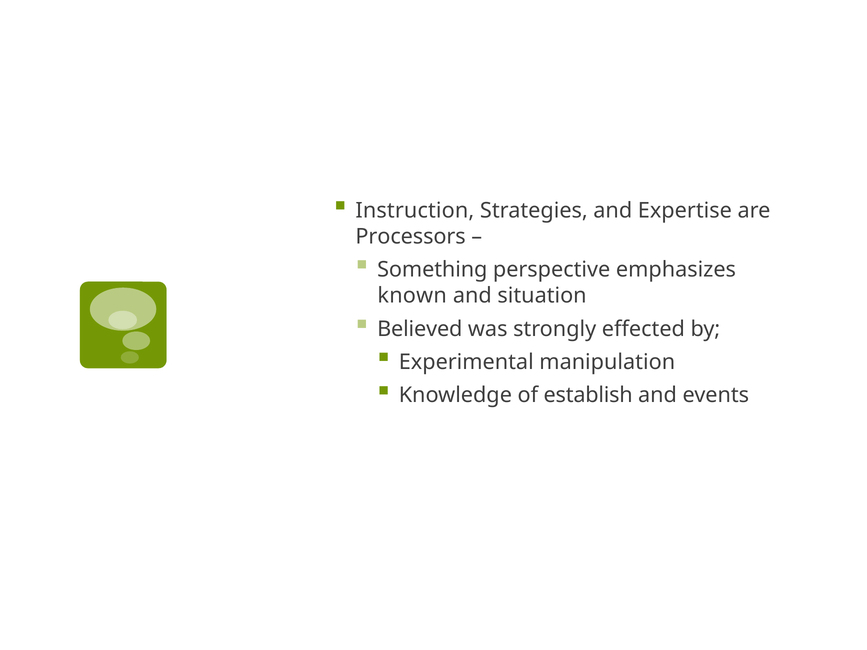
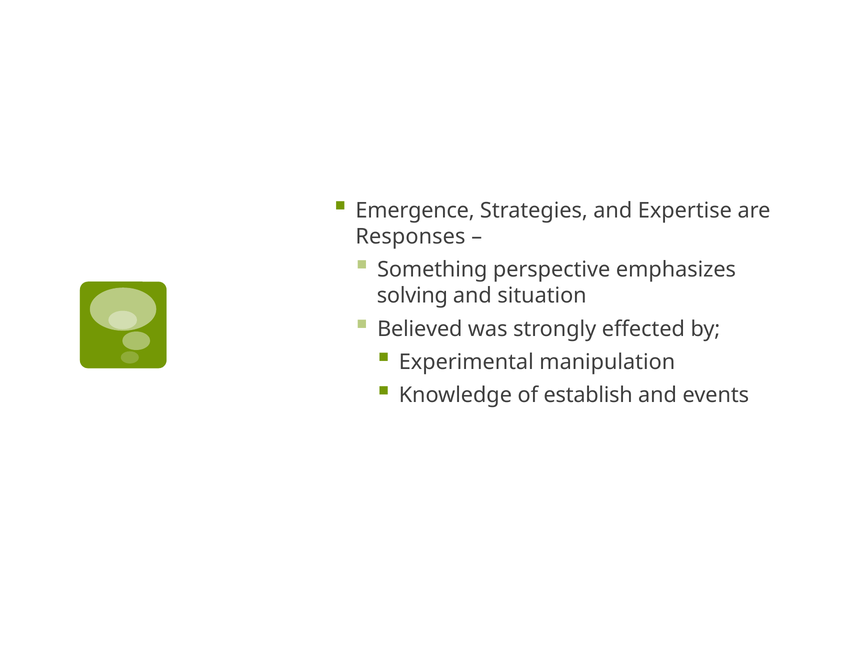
Instruction: Instruction -> Emergence
Processors: Processors -> Responses
known: known -> solving
